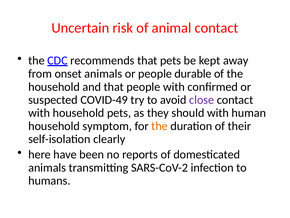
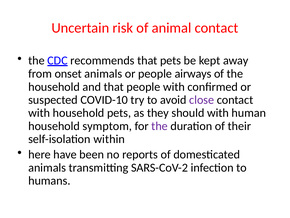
durable: durable -> airways
COVID-49: COVID-49 -> COVID-10
the at (160, 126) colour: orange -> purple
clearly: clearly -> within
